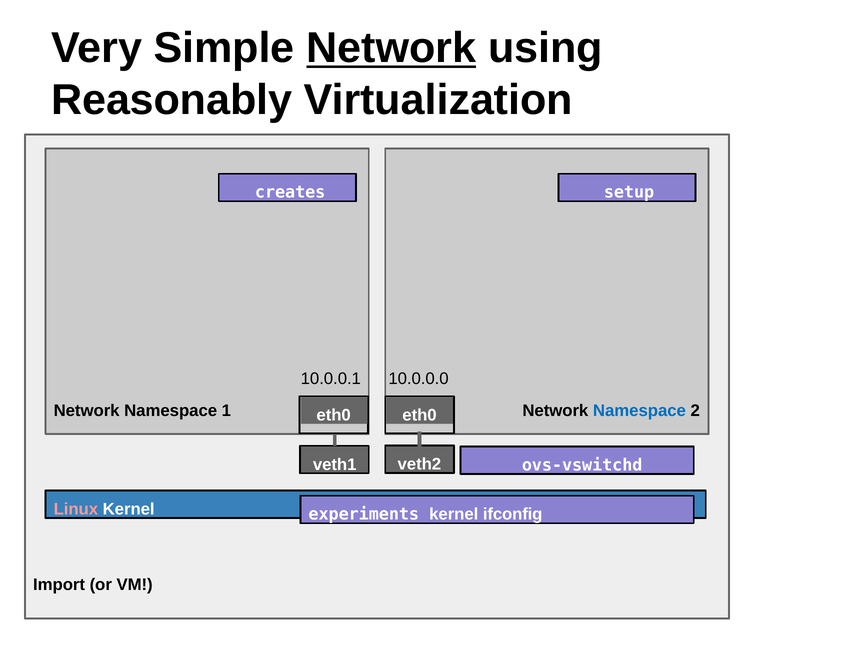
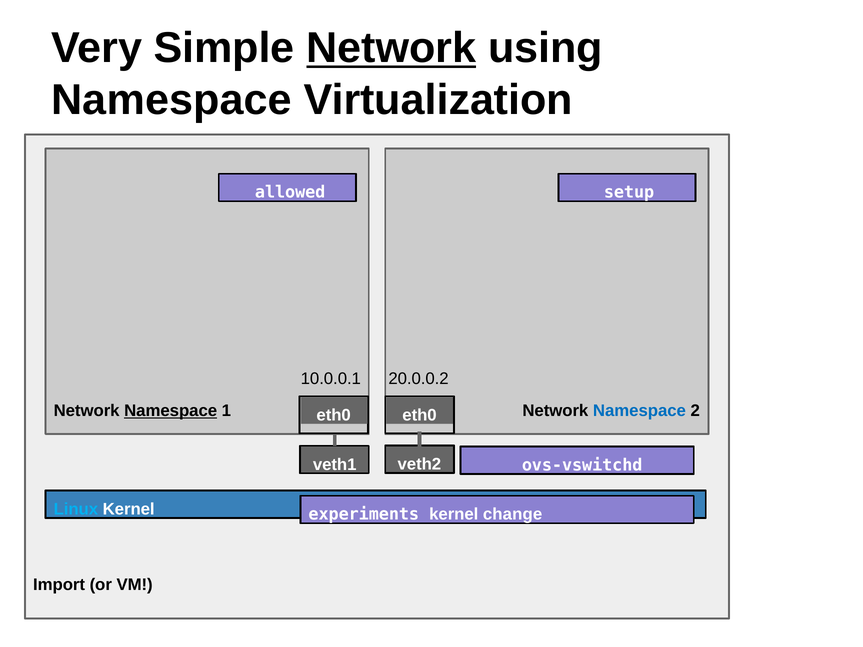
Reasonably at (172, 100): Reasonably -> Namespace
creates: creates -> allowed
10.0.0.0: 10.0.0.0 -> 20.0.0.2
Namespace at (171, 411) underline: none -> present
Linux colour: pink -> light blue
ifconfig: ifconfig -> change
